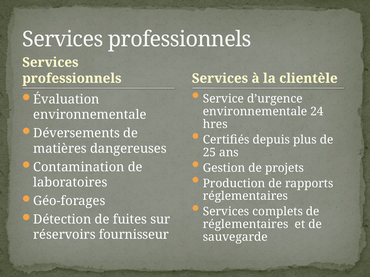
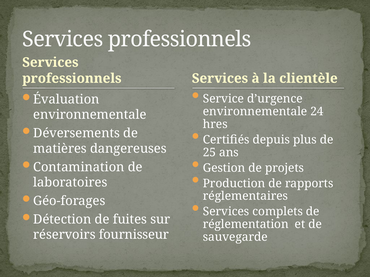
réglementaires at (246, 225): réglementaires -> réglementation
